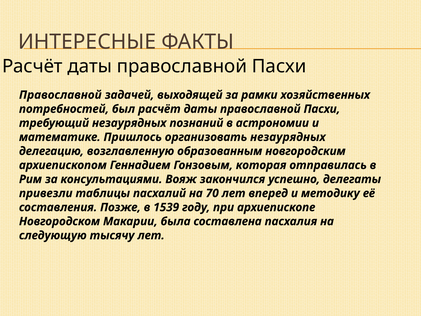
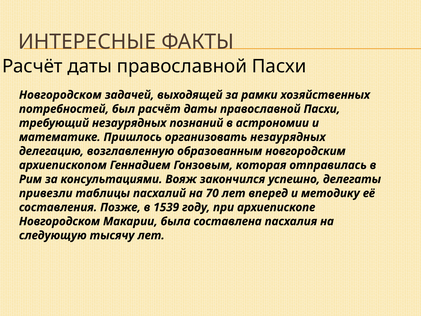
Православной at (60, 95): Православной -> Новгородском
